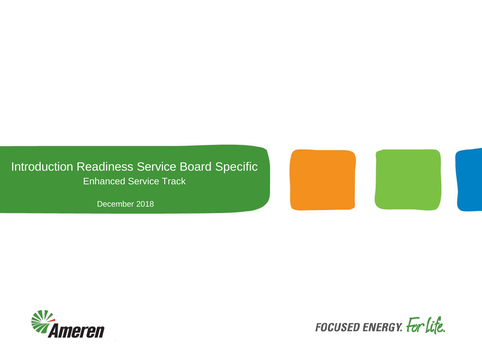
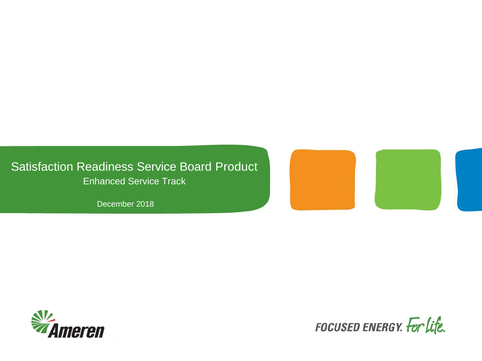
Introduction: Introduction -> Satisfaction
Specific: Specific -> Product
